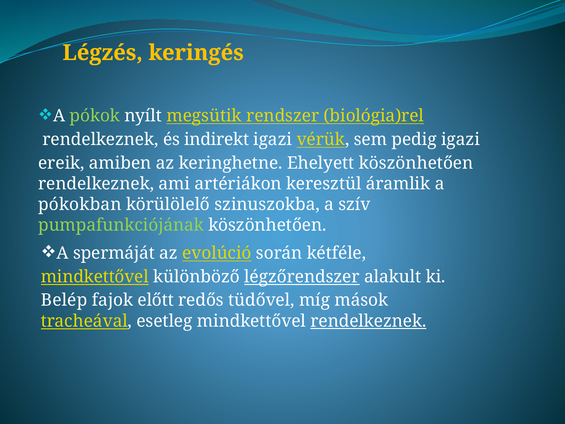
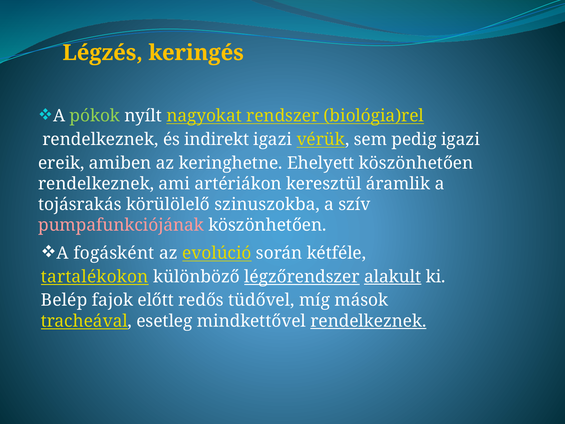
megsütik: megsütik -> nagyokat
pókokban: pókokban -> tojásrakás
pumpafunkciójának colour: light green -> pink
spermáját: spermáját -> fogásként
mindkettővel at (95, 277): mindkettővel -> tartalékokon
alakult underline: none -> present
